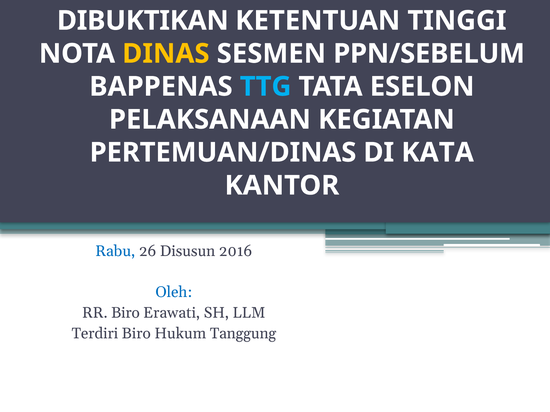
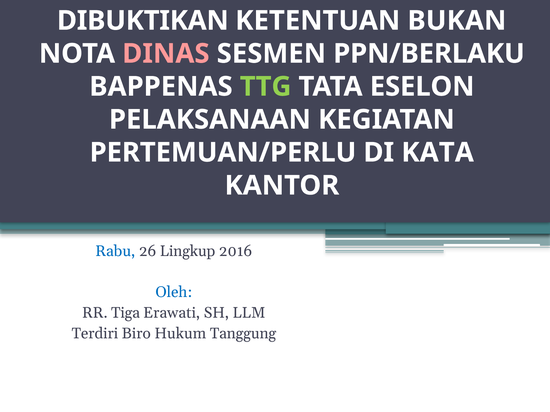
TINGGI: TINGGI -> BUKAN
DINAS colour: yellow -> pink
PPN/SEBELUM: PPN/SEBELUM -> PPN/BERLAKU
TTG colour: light blue -> light green
PERTEMUAN/DINAS: PERTEMUAN/DINAS -> PERTEMUAN/PERLU
Disusun: Disusun -> Lingkup
RR Biro: Biro -> Tiga
